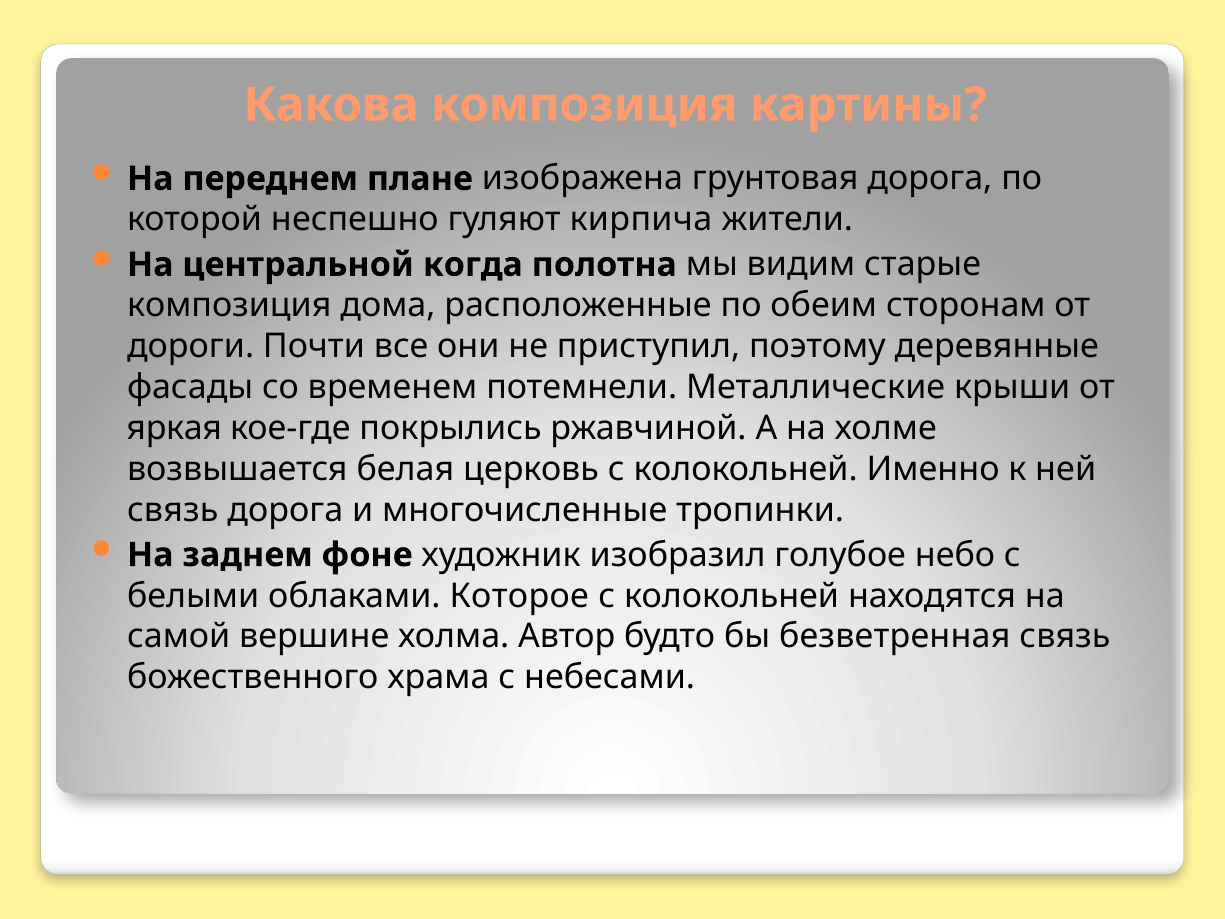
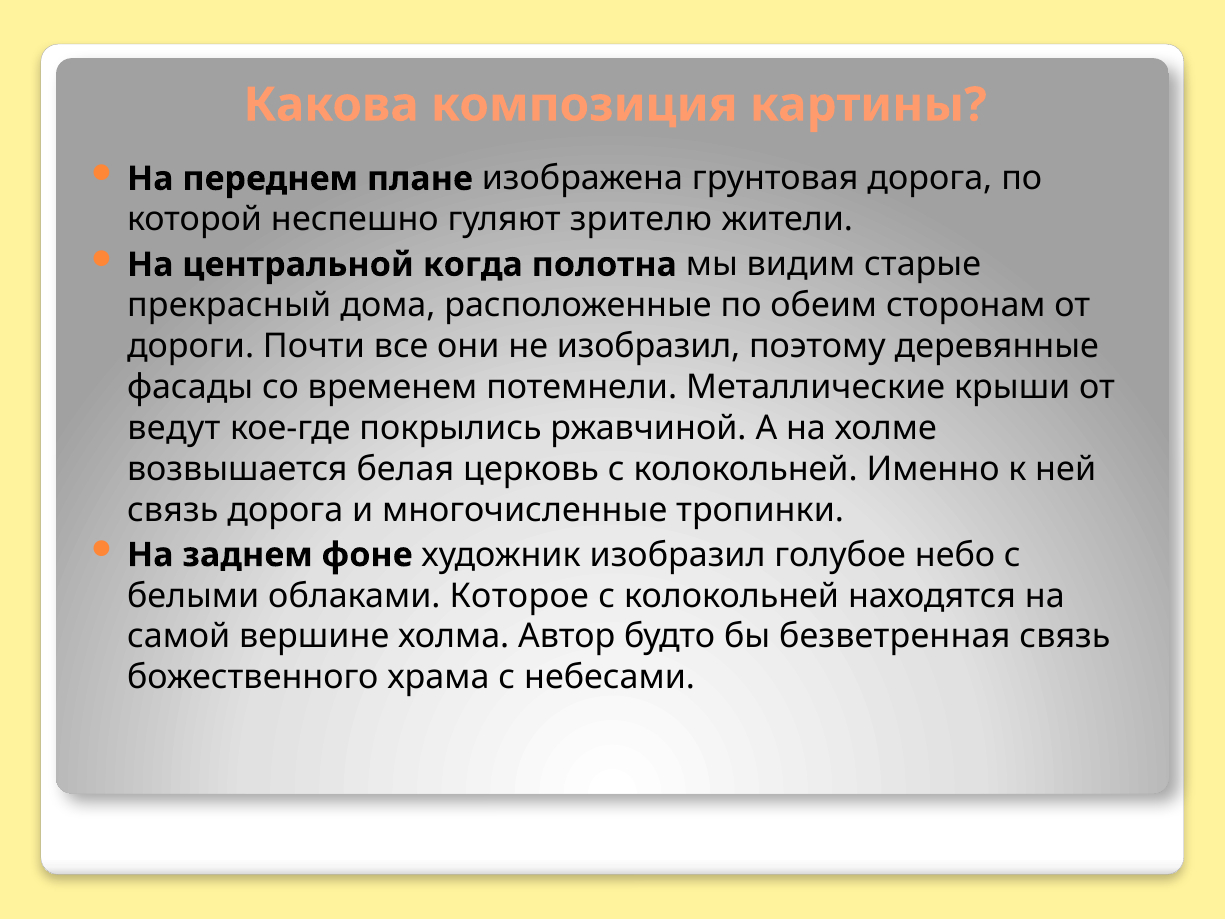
кирпича: кирпича -> зрителю
композиция at (229, 305): композиция -> прекрасный
не приступил: приступил -> изобразил
яркая: яркая -> ведут
